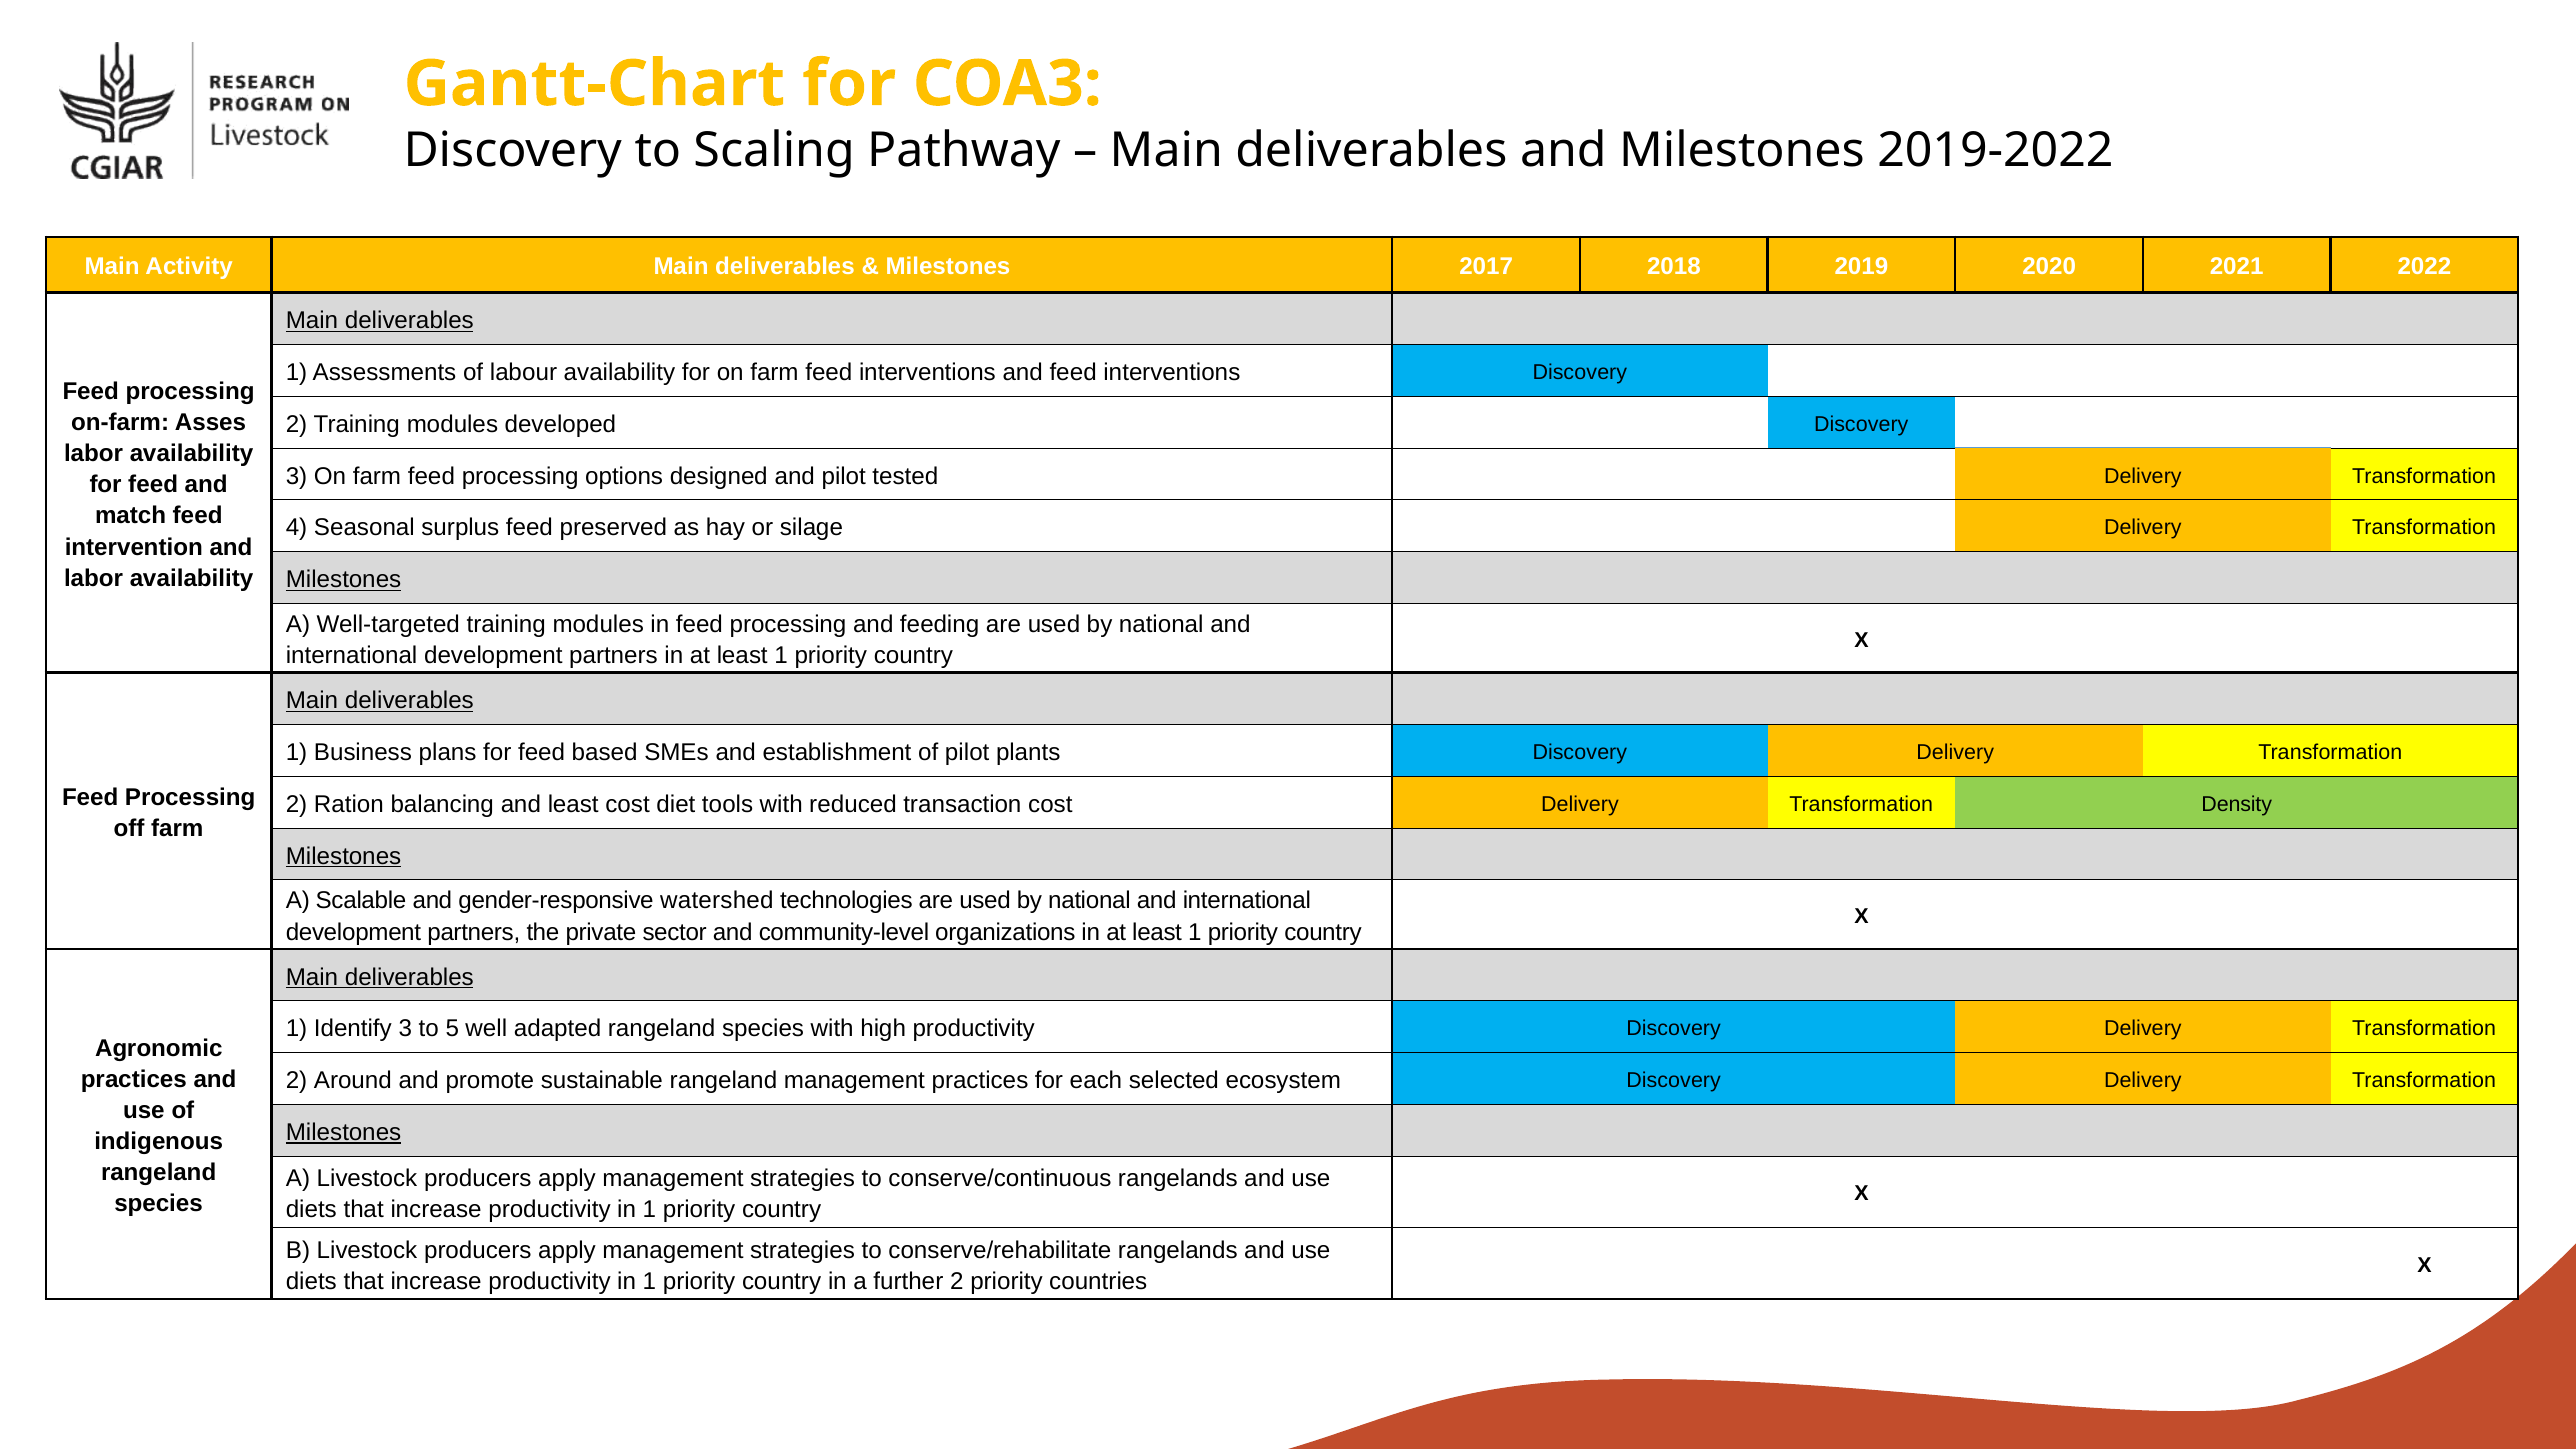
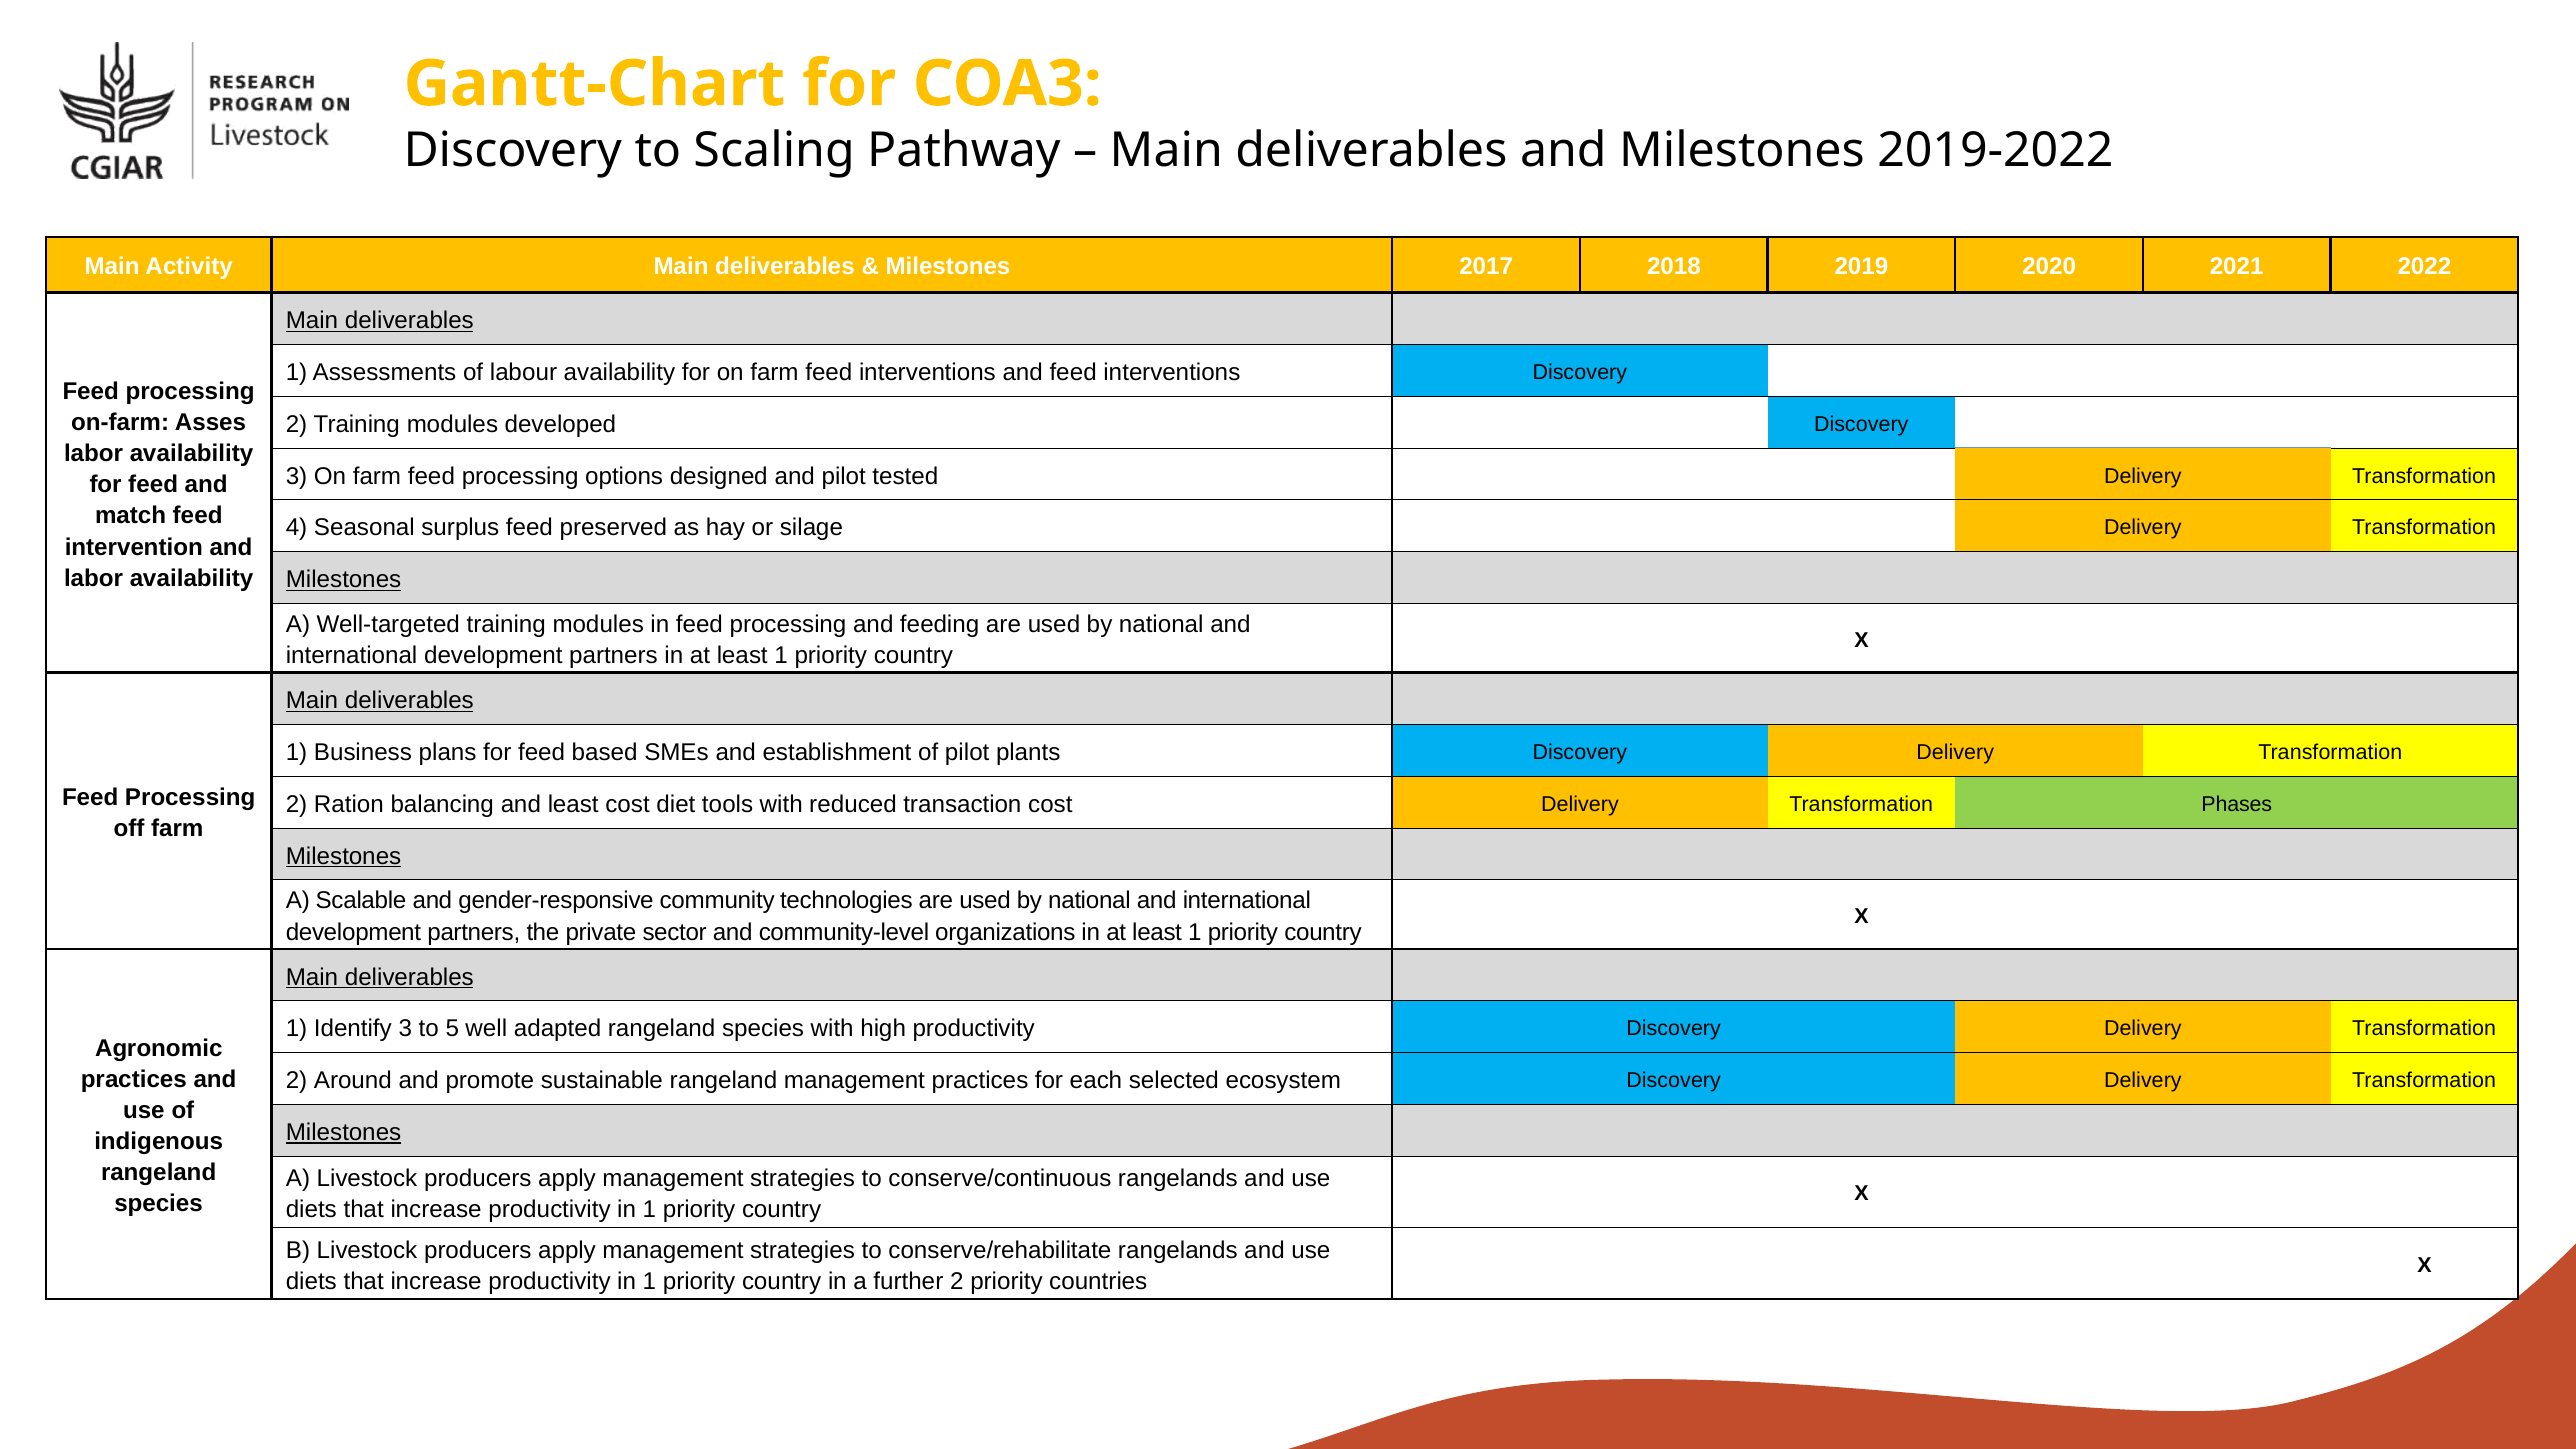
Density: Density -> Phases
watershed: watershed -> community
